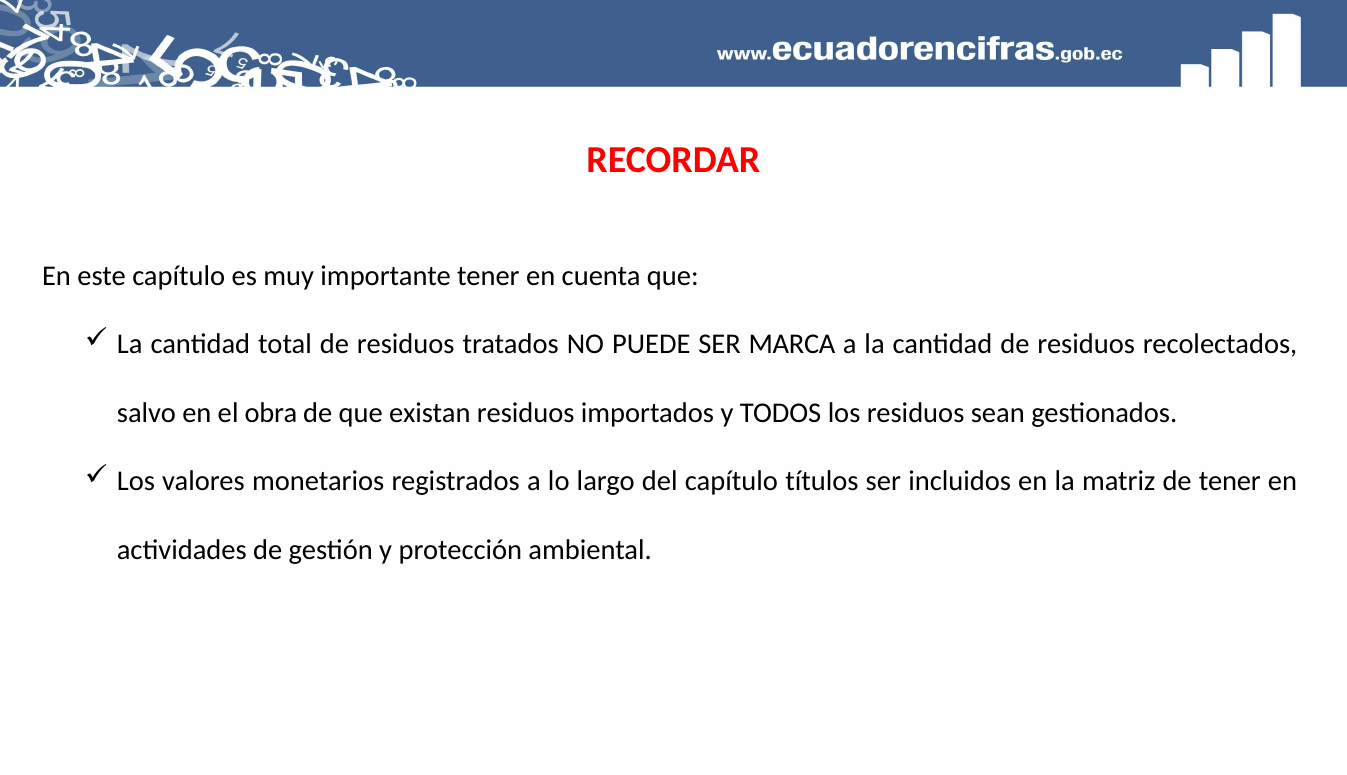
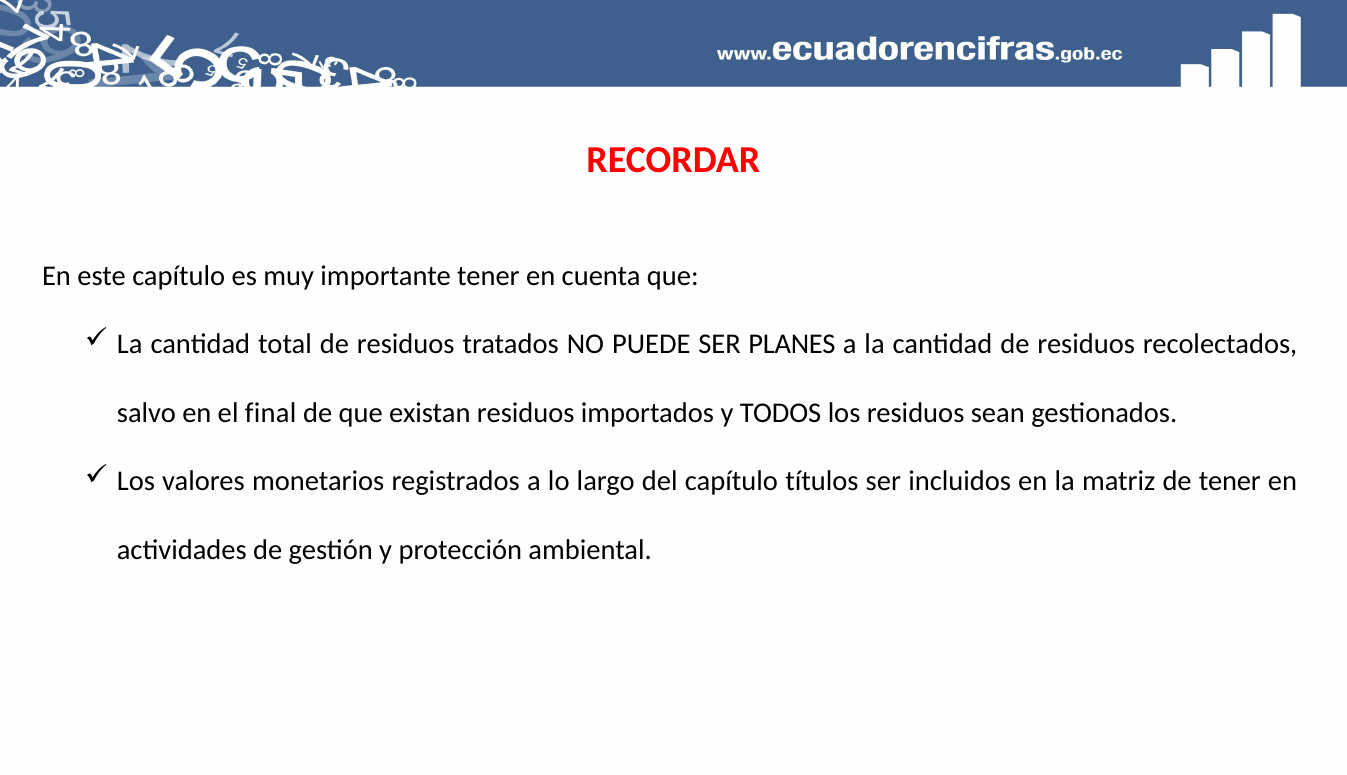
MARCA: MARCA -> PLANES
obra: obra -> final
